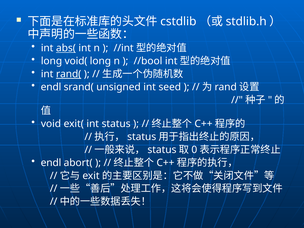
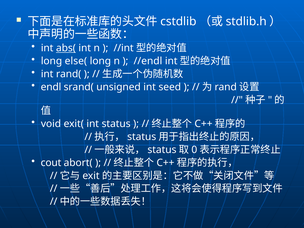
void(: void( -> else(
//bool: //bool -> //endl
rand( underline: present -> none
endl at (51, 163): endl -> cout
